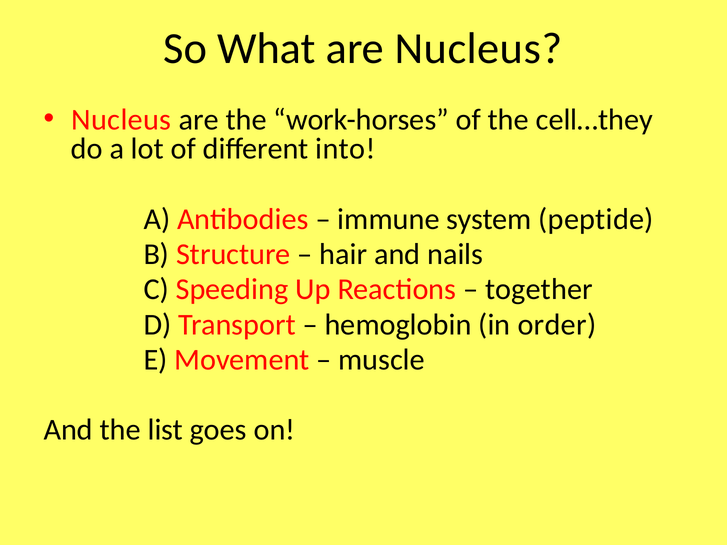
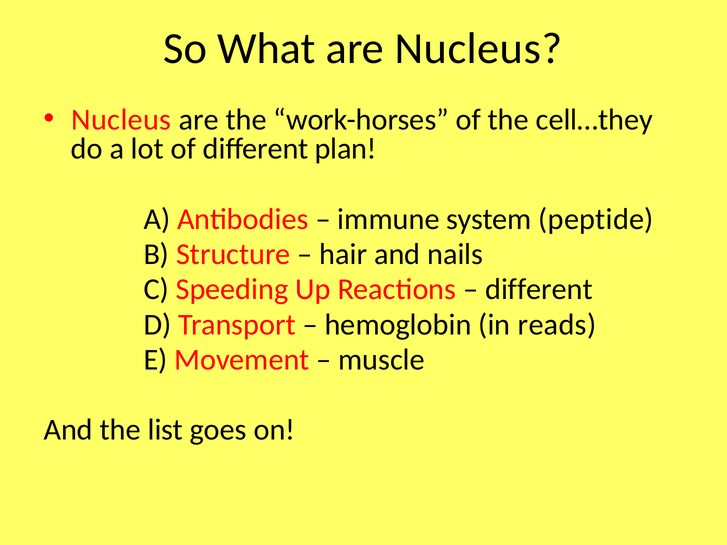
into: into -> plan
together at (539, 290): together -> different
order: order -> reads
